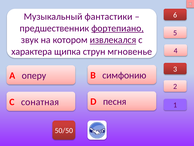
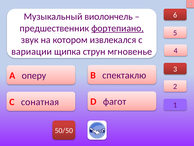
фантастики: фантастики -> виолончель
извлекался underline: present -> none
характера: характера -> вариации
симфонию: симфонию -> спектаклю
песня: песня -> фагот
